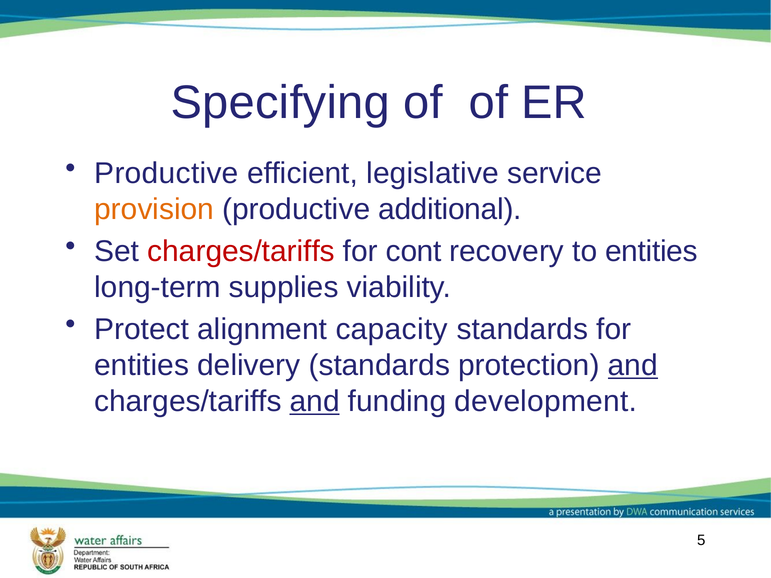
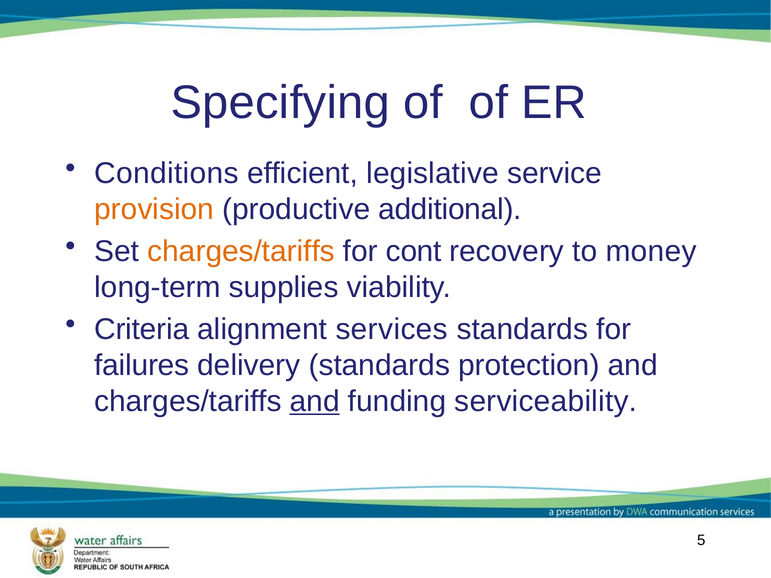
Productive at (166, 173): Productive -> Conditions
charges/tariffs at (241, 251) colour: red -> orange
to entities: entities -> money
Protect: Protect -> Criteria
capacity: capacity -> services
entities at (142, 365): entities -> failures
and at (633, 365) underline: present -> none
development: development -> serviceability
